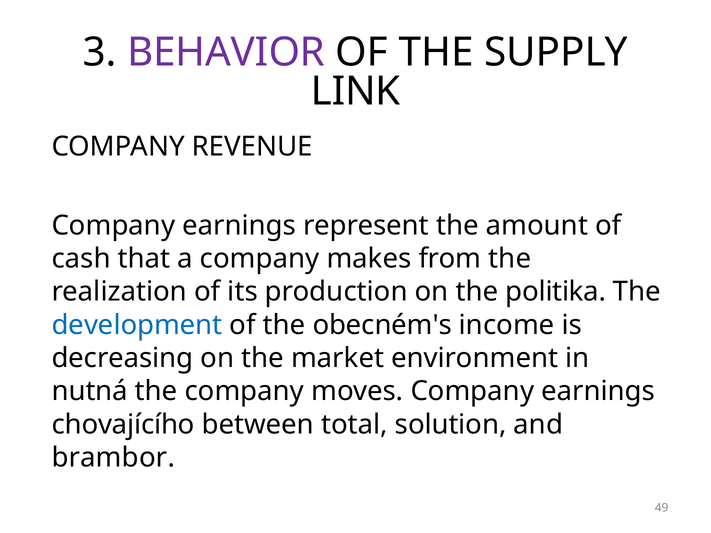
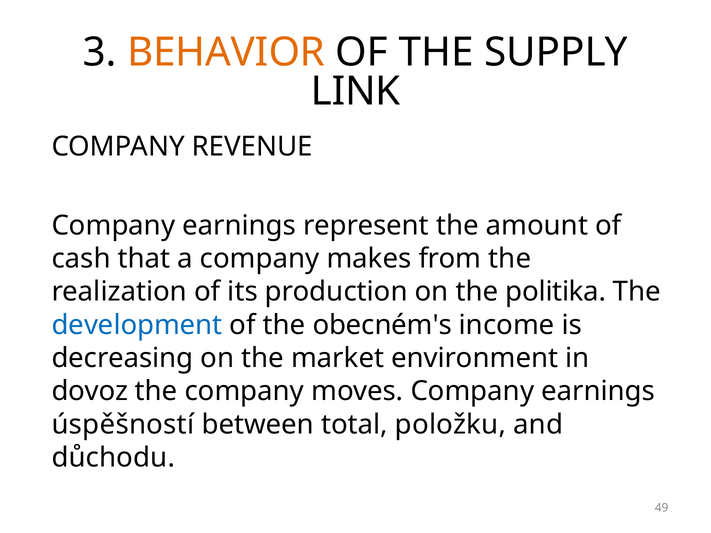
BEHAVIOR colour: purple -> orange
nutná: nutná -> dovoz
chovajícího: chovajícího -> úspěšností
solution: solution -> položku
brambor: brambor -> důchodu
